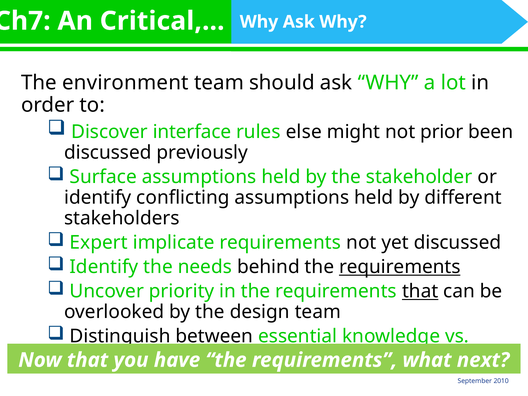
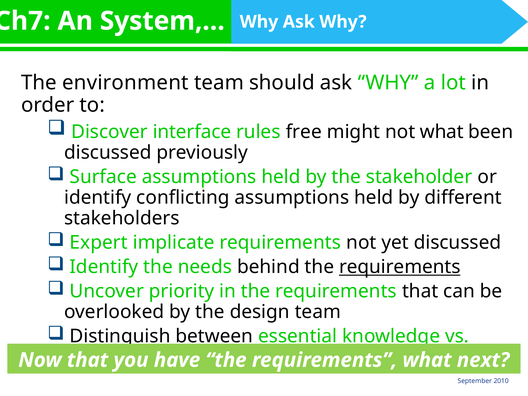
Critical,…: Critical,… -> System,…
else: else -> free
not prior: prior -> what
that at (420, 291) underline: present -> none
